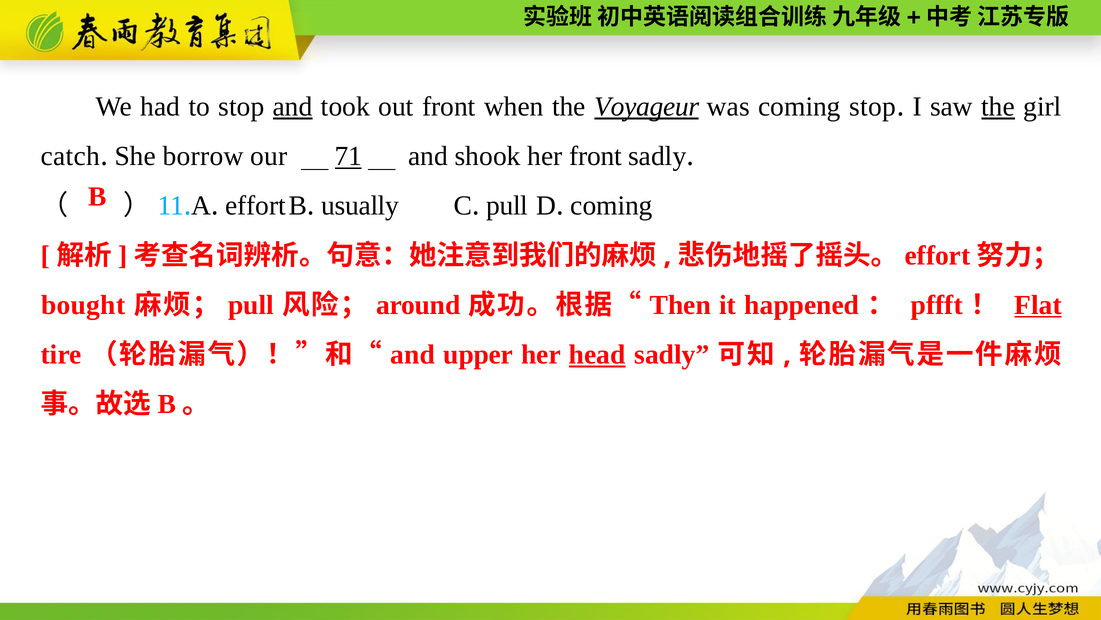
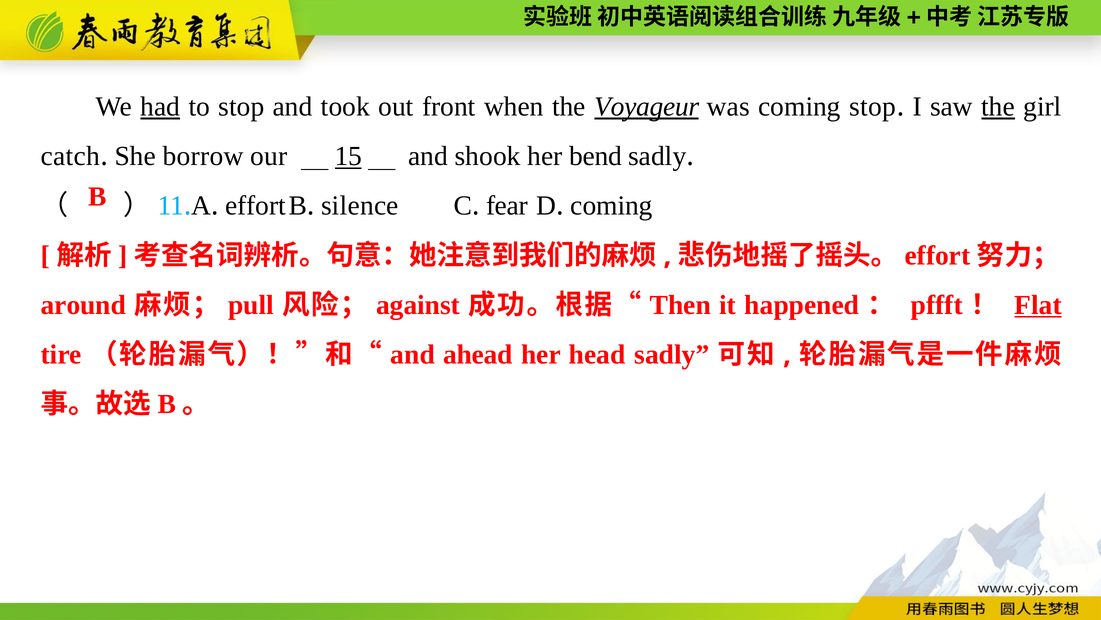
had underline: none -> present
and at (293, 107) underline: present -> none
71: 71 -> 15
her front: front -> bend
usually: usually -> silence
pull at (507, 206): pull -> fear
bought: bought -> around
around: around -> against
upper: upper -> ahead
head underline: present -> none
